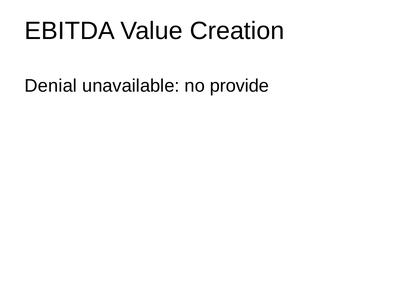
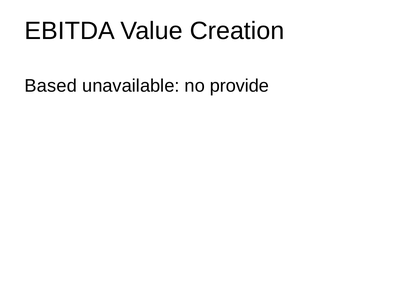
Denial: Denial -> Based
